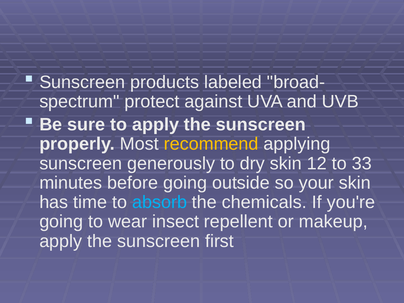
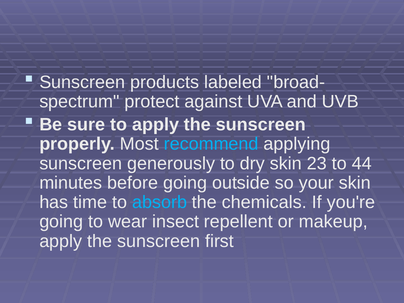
recommend colour: yellow -> light blue
12: 12 -> 23
33: 33 -> 44
